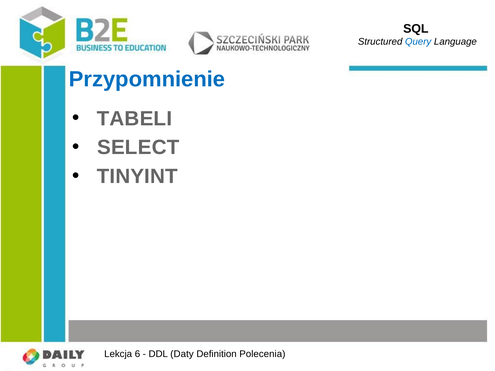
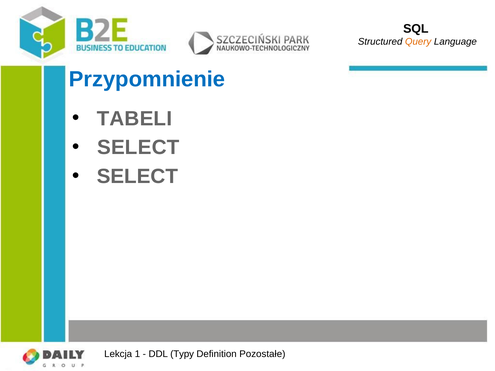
Query colour: blue -> orange
TINYINT at (137, 176): TINYINT -> SELECT
6: 6 -> 1
Daty: Daty -> Typy
Polecenia: Polecenia -> Pozostałe
